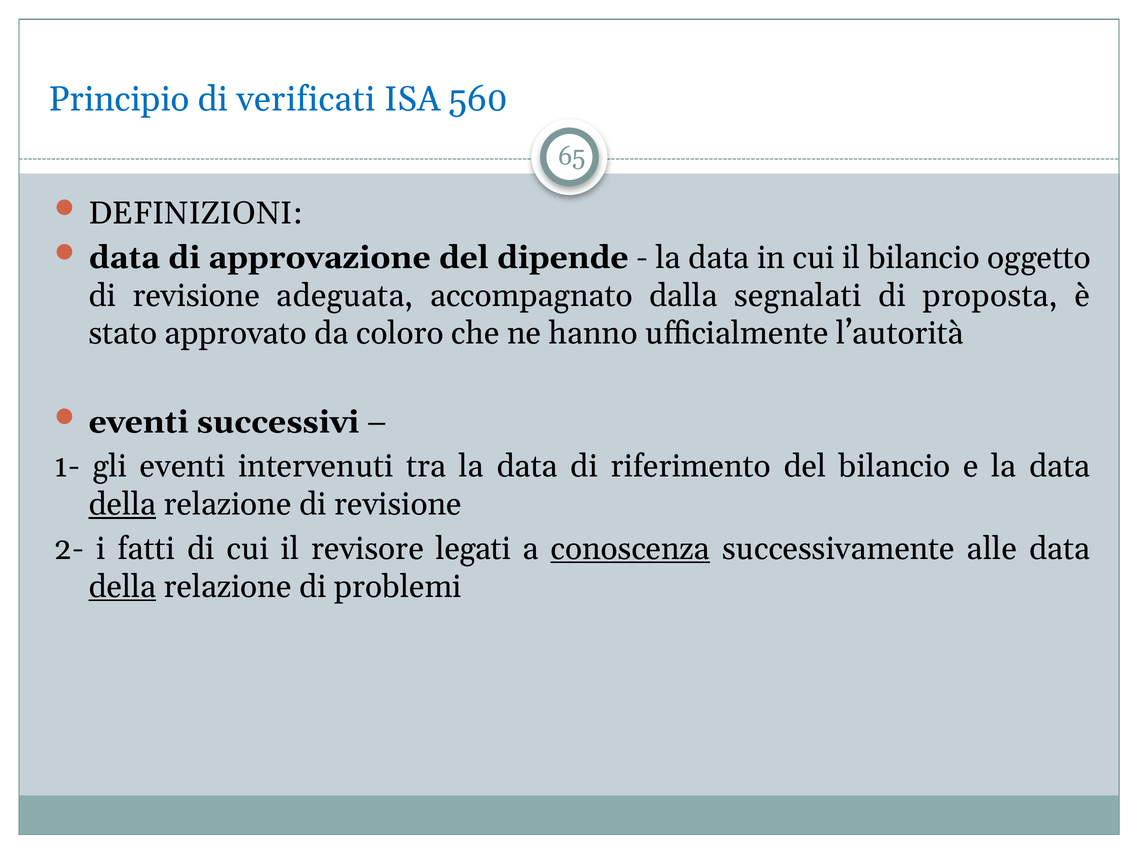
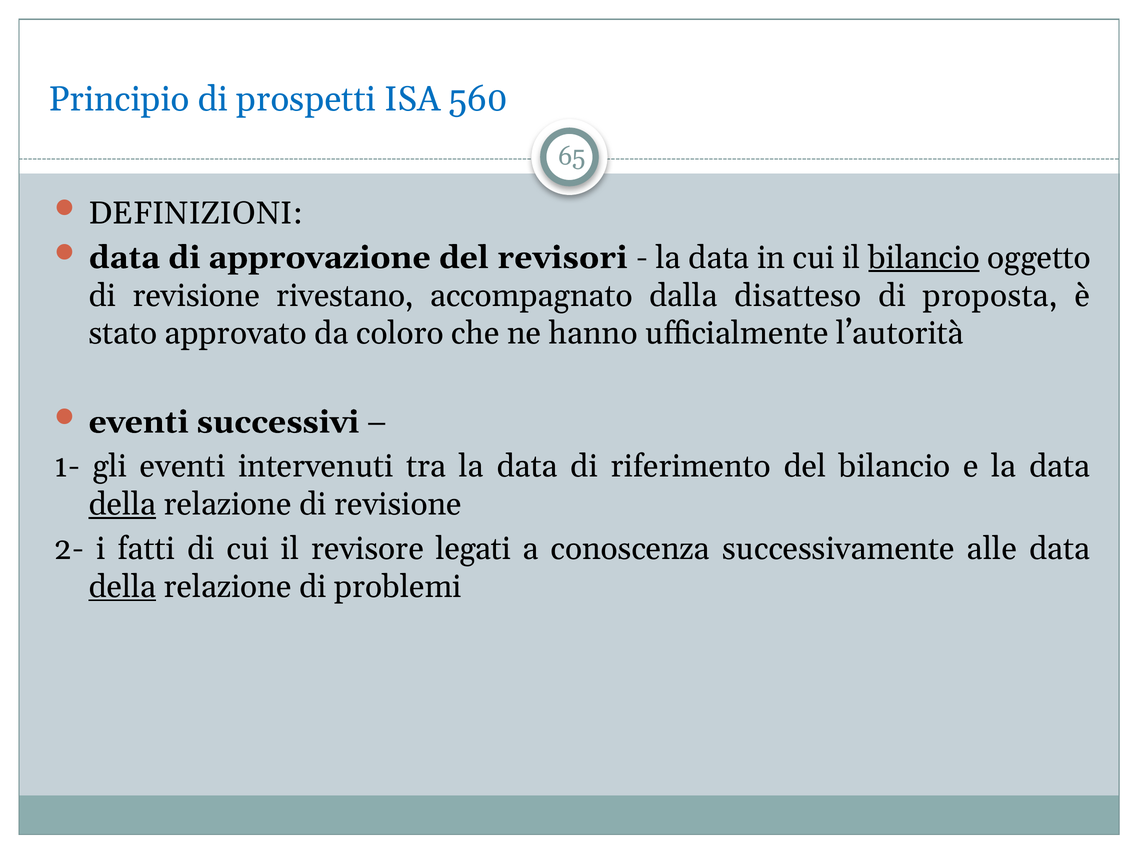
verificati: verificati -> prospetti
dipende: dipende -> revisori
bilancio at (924, 258) underline: none -> present
adeguata: adeguata -> rivestano
segnalati: segnalati -> disatteso
conoscenza underline: present -> none
